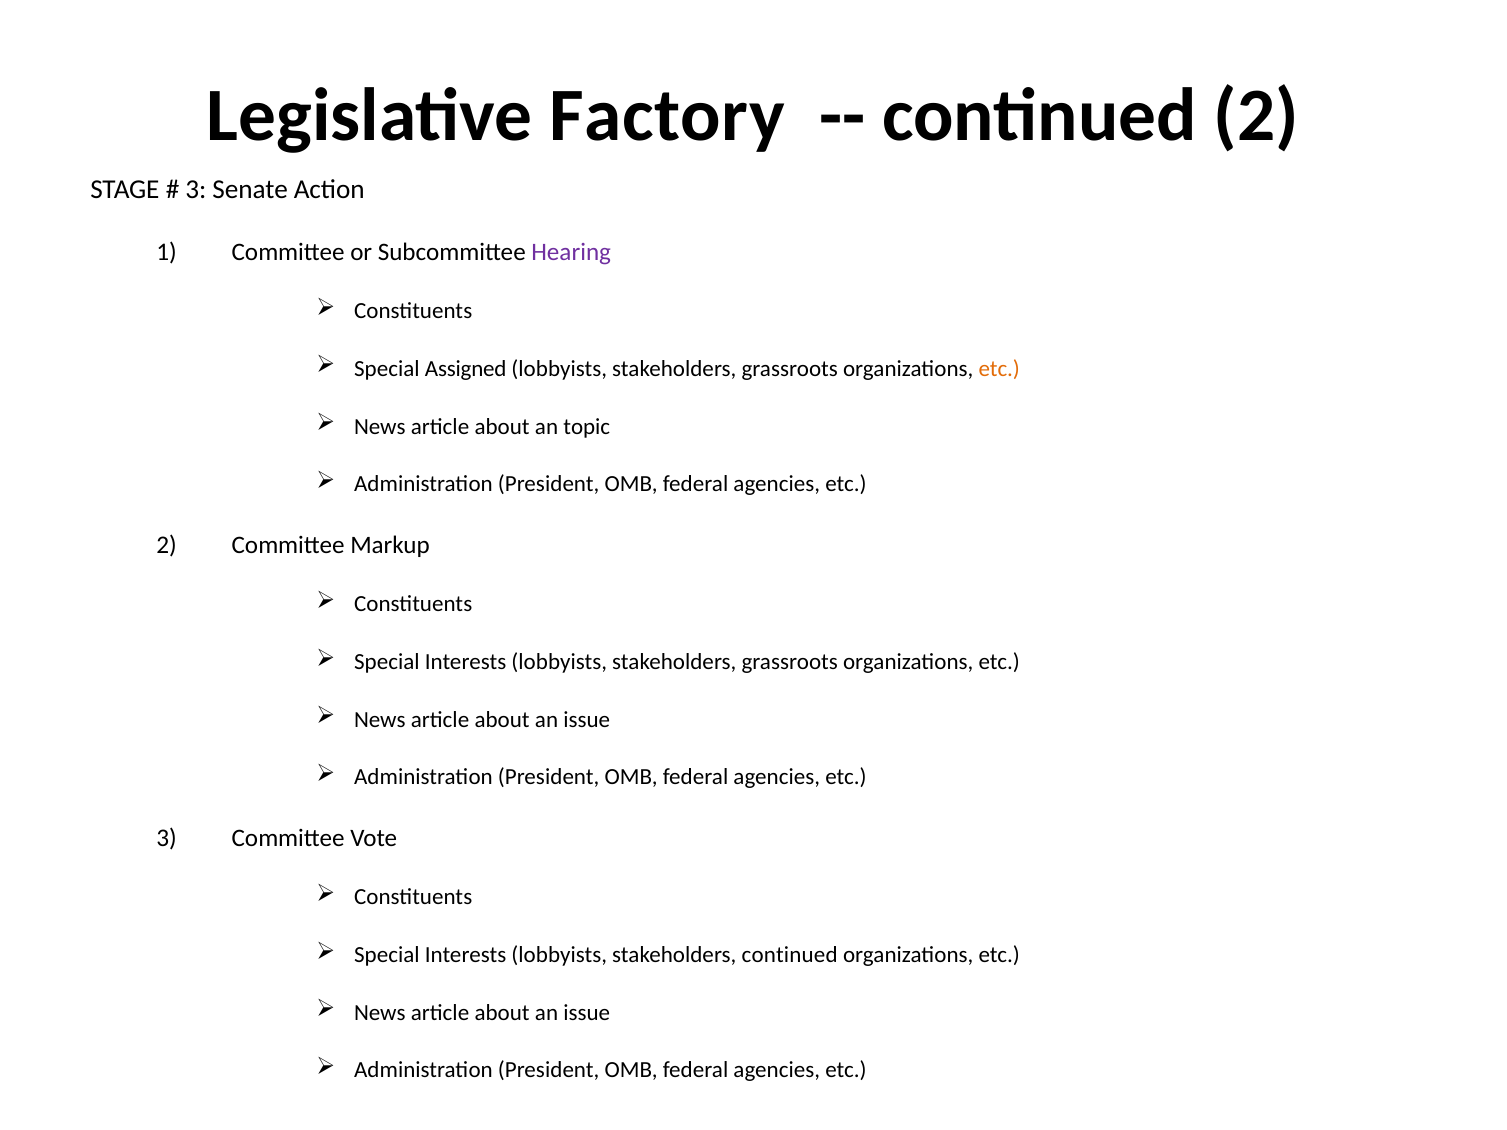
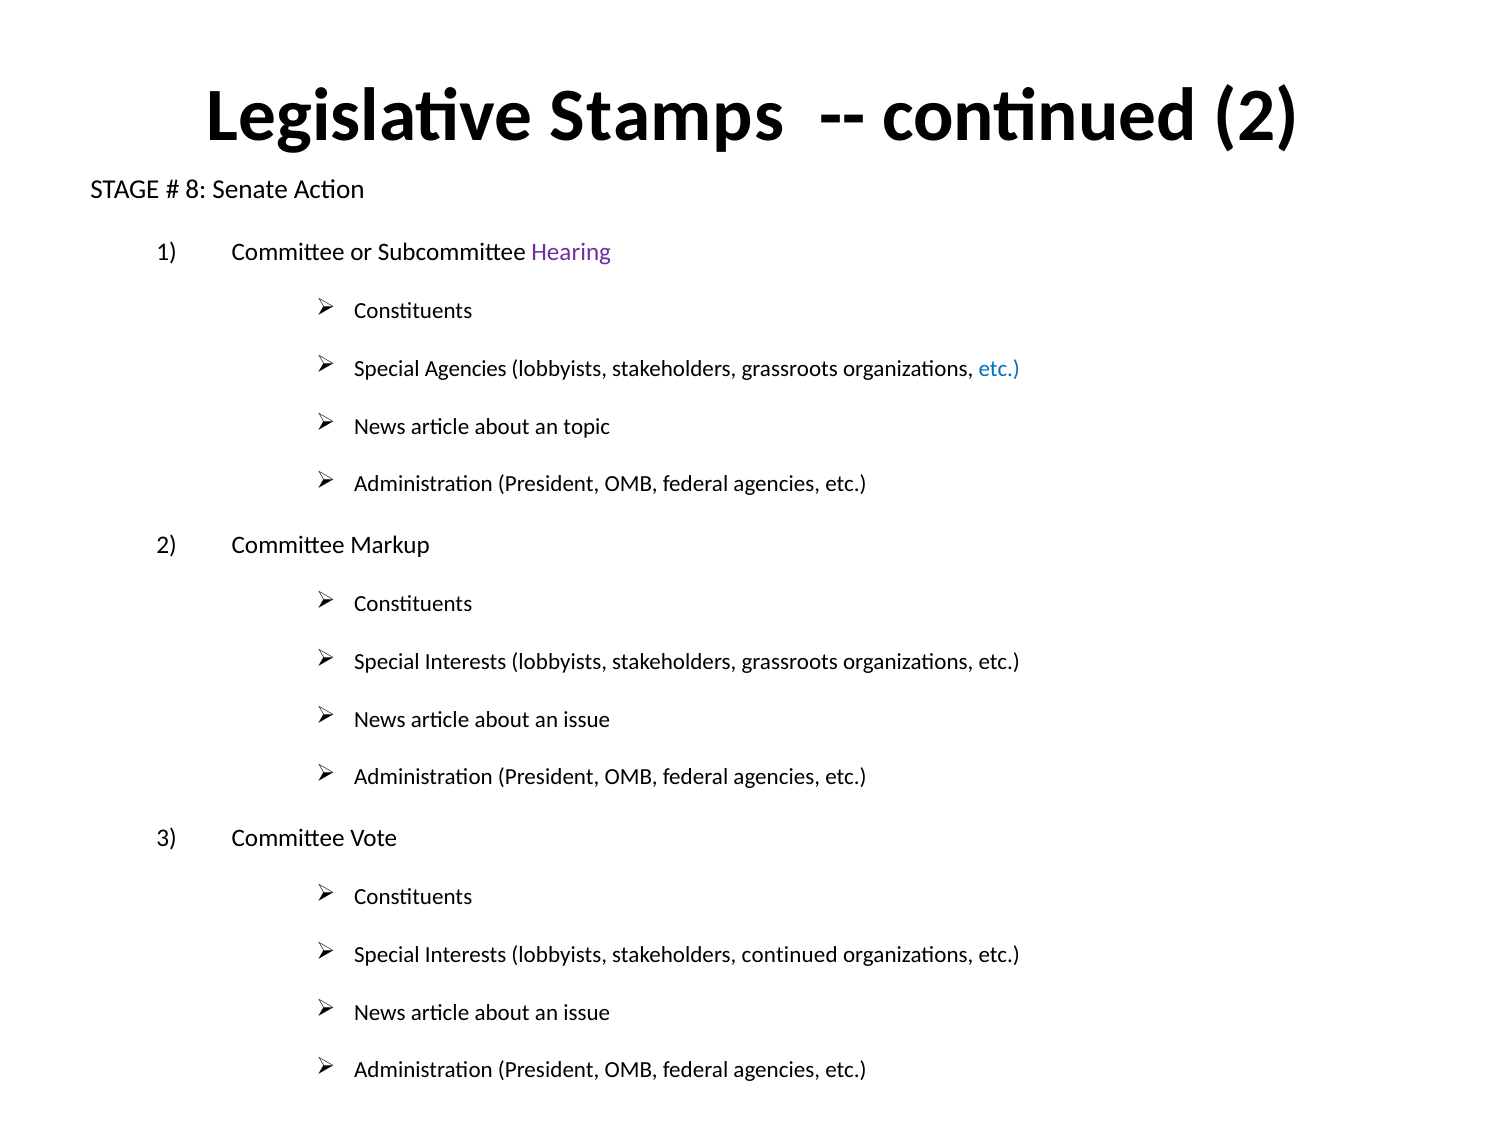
Factory: Factory -> Stamps
3 at (196, 189): 3 -> 8
Special Assigned: Assigned -> Agencies
etc at (999, 369) colour: orange -> blue
